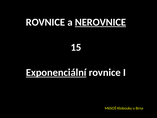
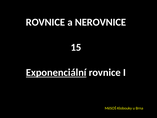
NEROVNICE underline: present -> none
